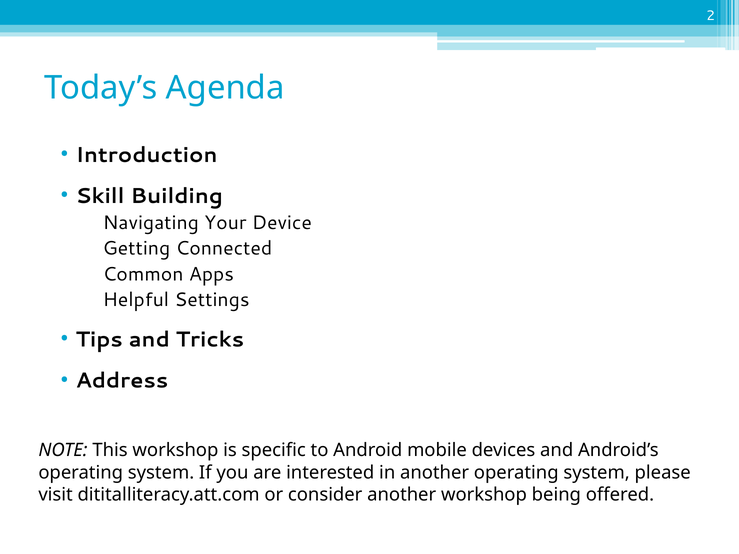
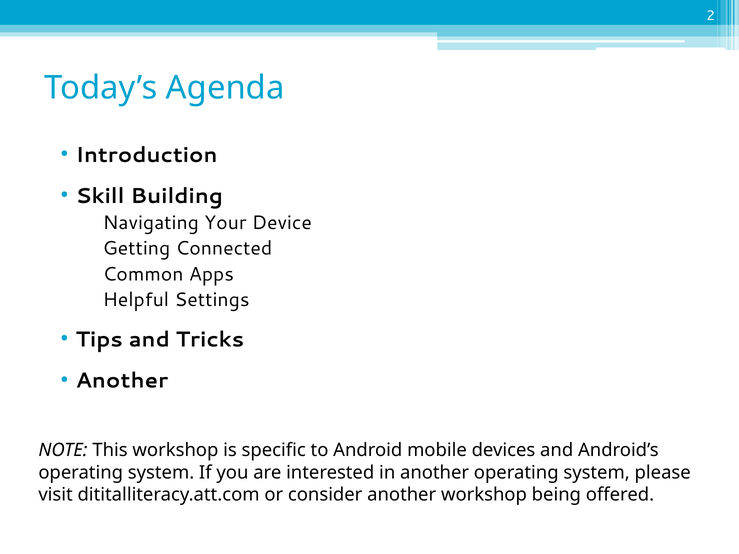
Address at (122, 381): Address -> Another
